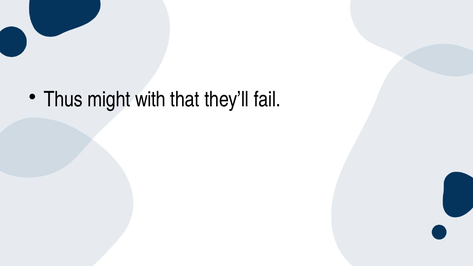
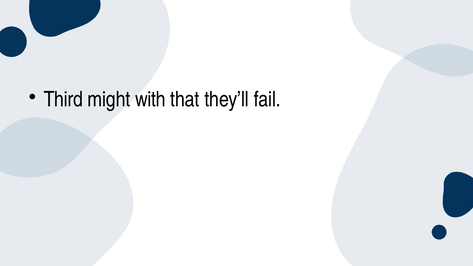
Thus: Thus -> Third
